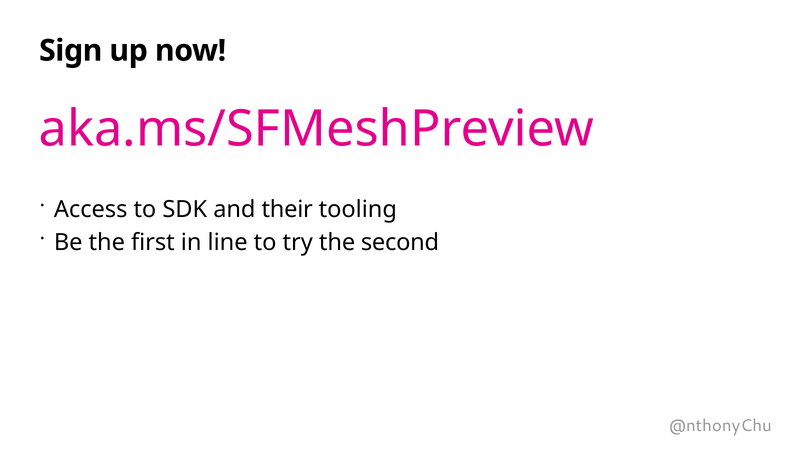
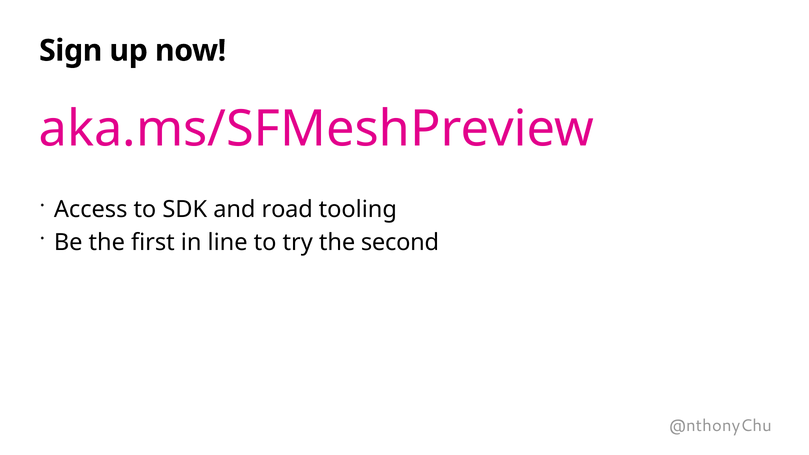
their: their -> road
